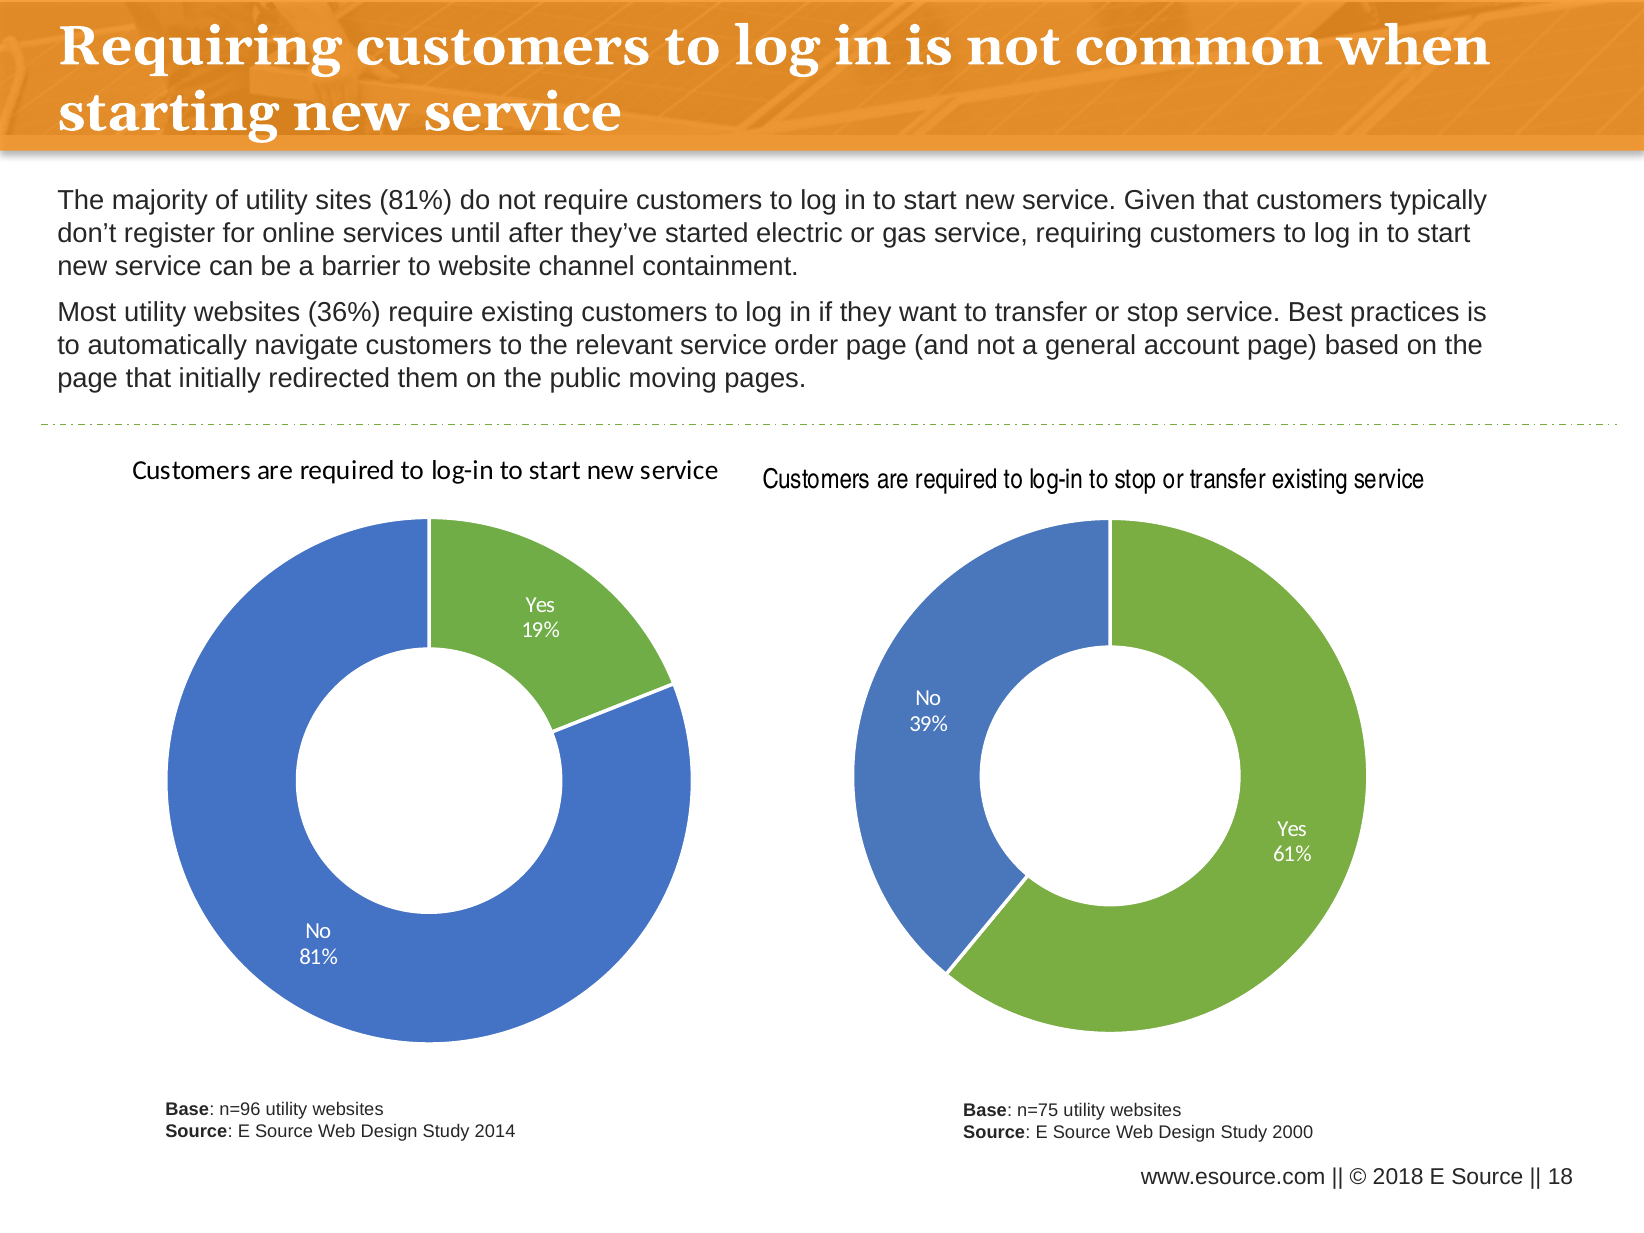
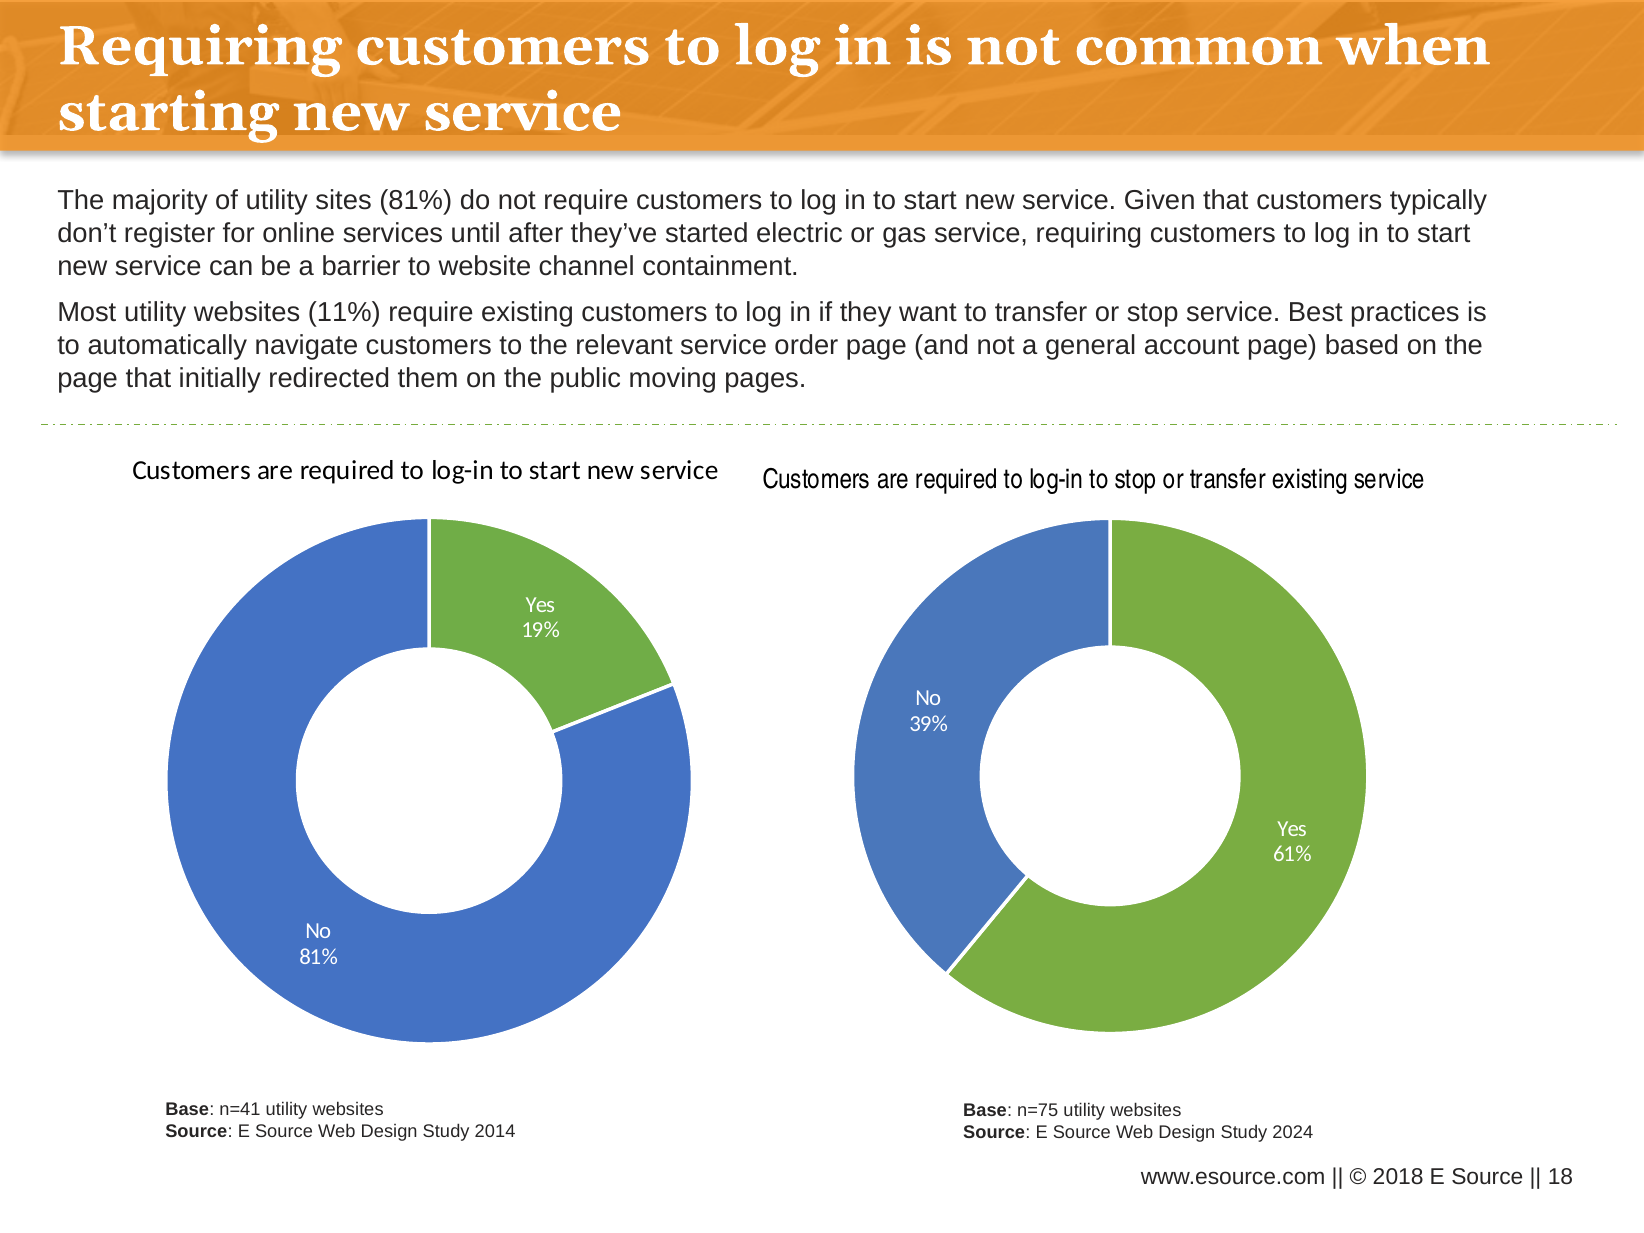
36%: 36% -> 11%
n=96: n=96 -> n=41
2000: 2000 -> 2024
